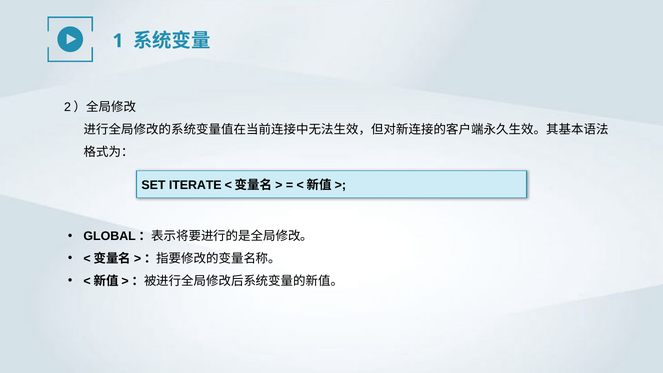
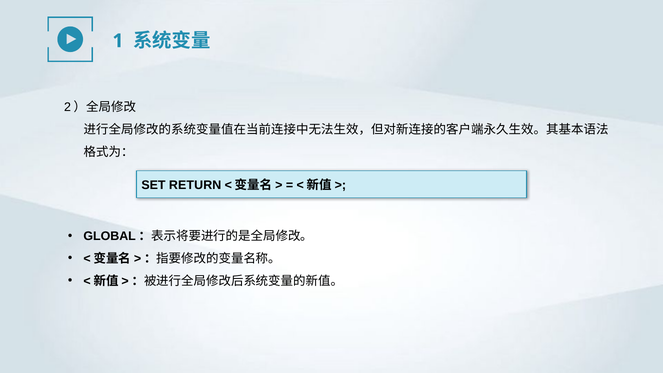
ITERATE: ITERATE -> RETURN
